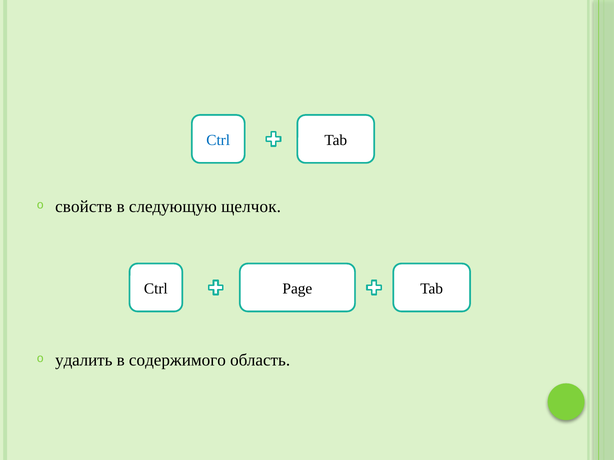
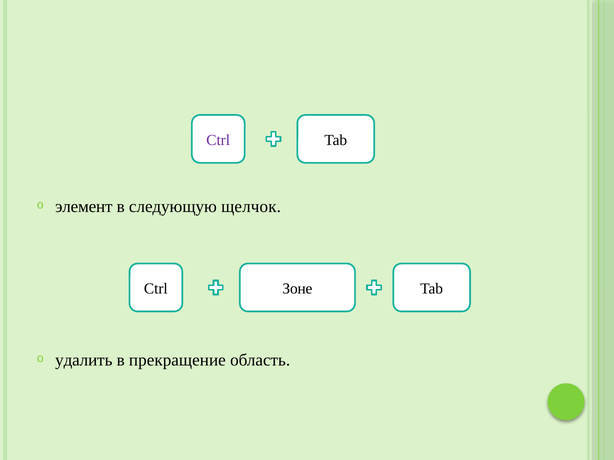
Ctrl at (218, 140) colour: blue -> purple
свойств: свойств -> элемент
Page: Page -> Зоне
содержимого: содержимого -> прекращение
